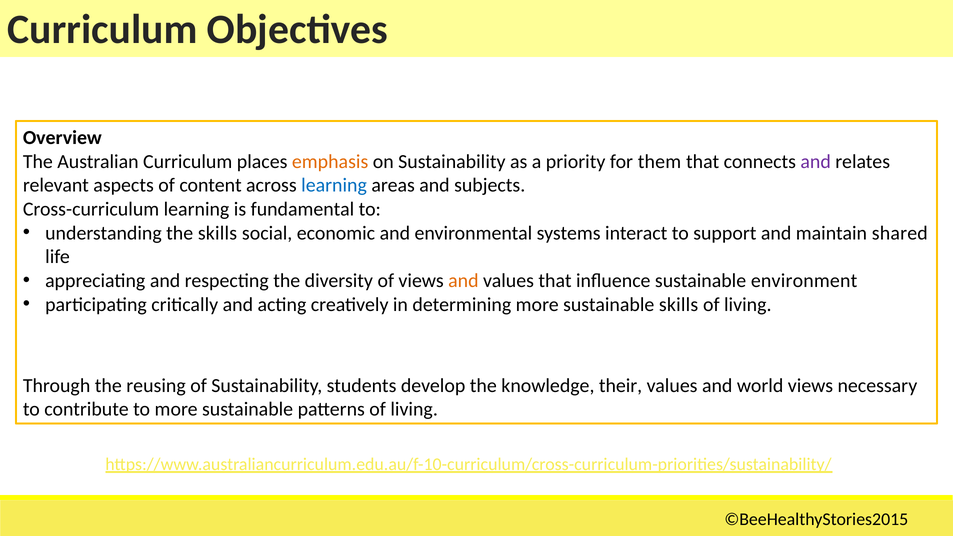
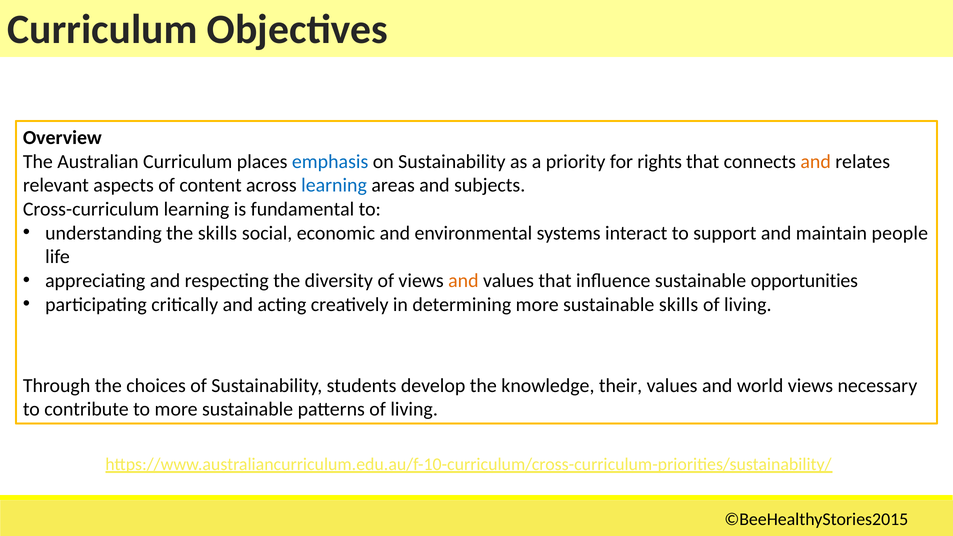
emphasis colour: orange -> blue
them: them -> rights
and at (816, 162) colour: purple -> orange
shared: shared -> people
environment: environment -> opportunities
reusing: reusing -> choices
